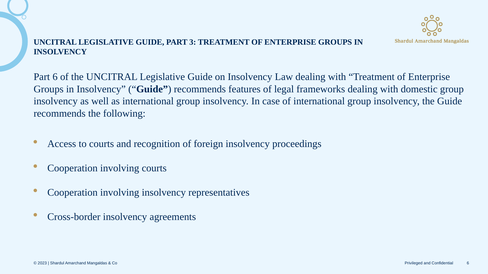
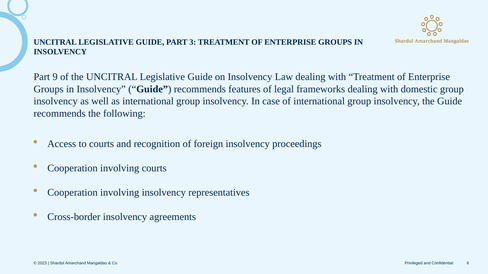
Part 6: 6 -> 9
